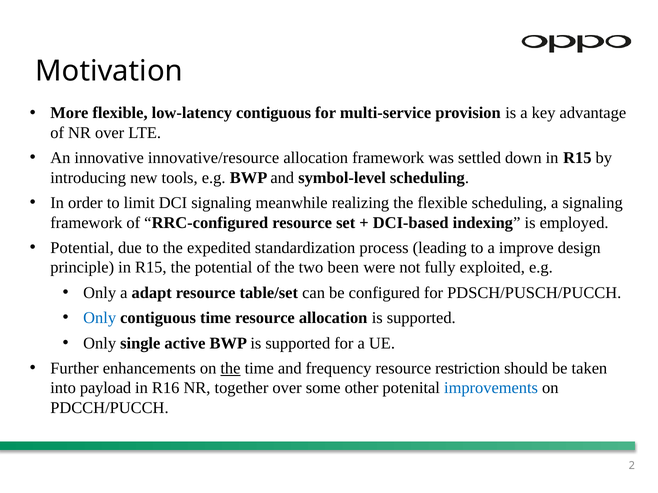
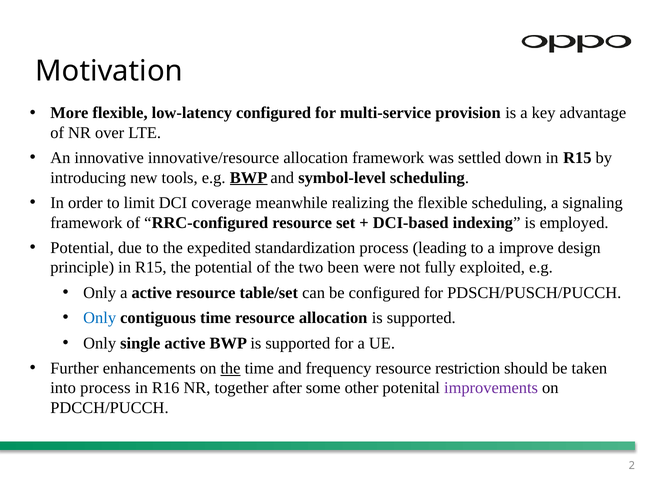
low-latency contiguous: contiguous -> configured
BWP at (249, 178) underline: none -> present
DCI signaling: signaling -> coverage
a adapt: adapt -> active
into payload: payload -> process
together over: over -> after
improvements colour: blue -> purple
